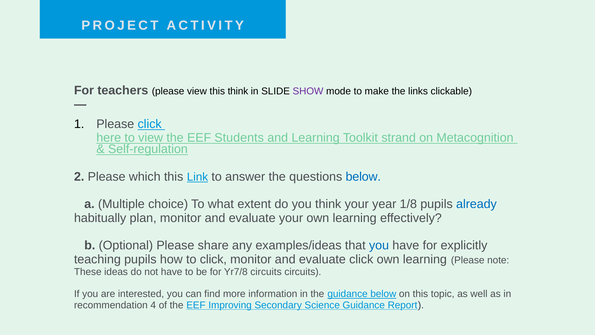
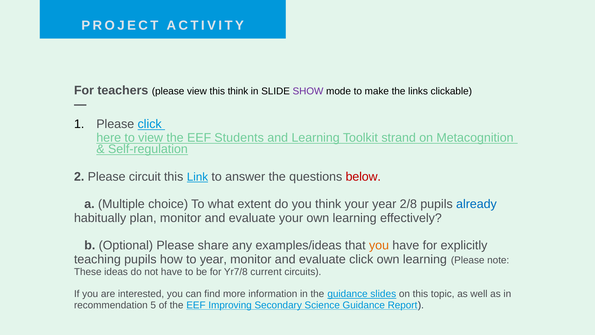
which: which -> circuit
below at (363, 176) colour: blue -> red
1/8: 1/8 -> 2/8
you at (379, 245) colour: blue -> orange
to click: click -> year
Yr7/8 circuits: circuits -> current
guidance below: below -> slides
4: 4 -> 5
